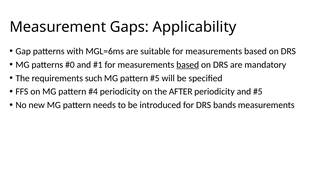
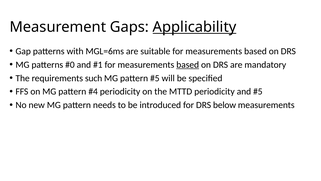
Applicability underline: none -> present
AFTER: AFTER -> MTTD
bands: bands -> below
